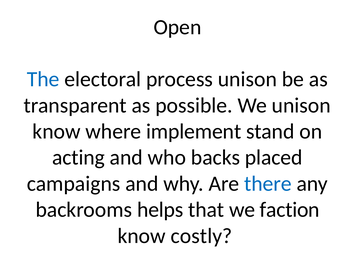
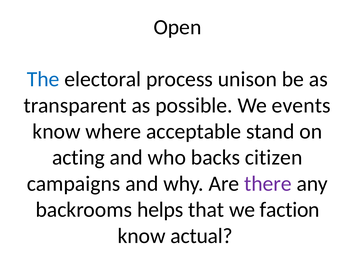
We unison: unison -> events
implement: implement -> acceptable
placed: placed -> citizen
there colour: blue -> purple
costly: costly -> actual
